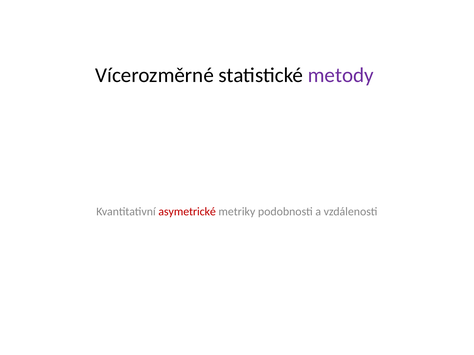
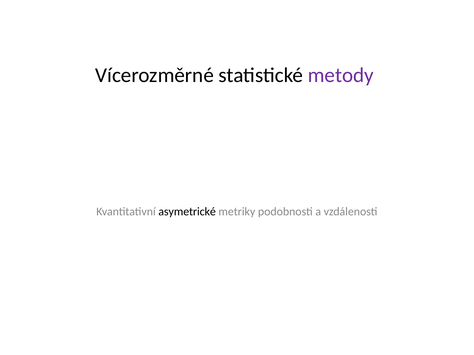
asymetrické colour: red -> black
